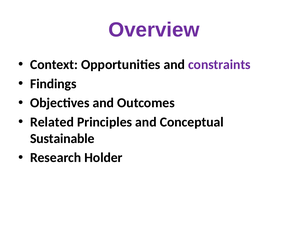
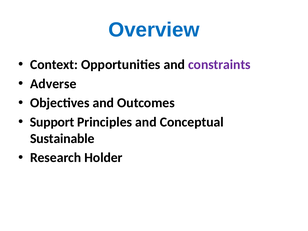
Overview colour: purple -> blue
Findings: Findings -> Adverse
Related: Related -> Support
